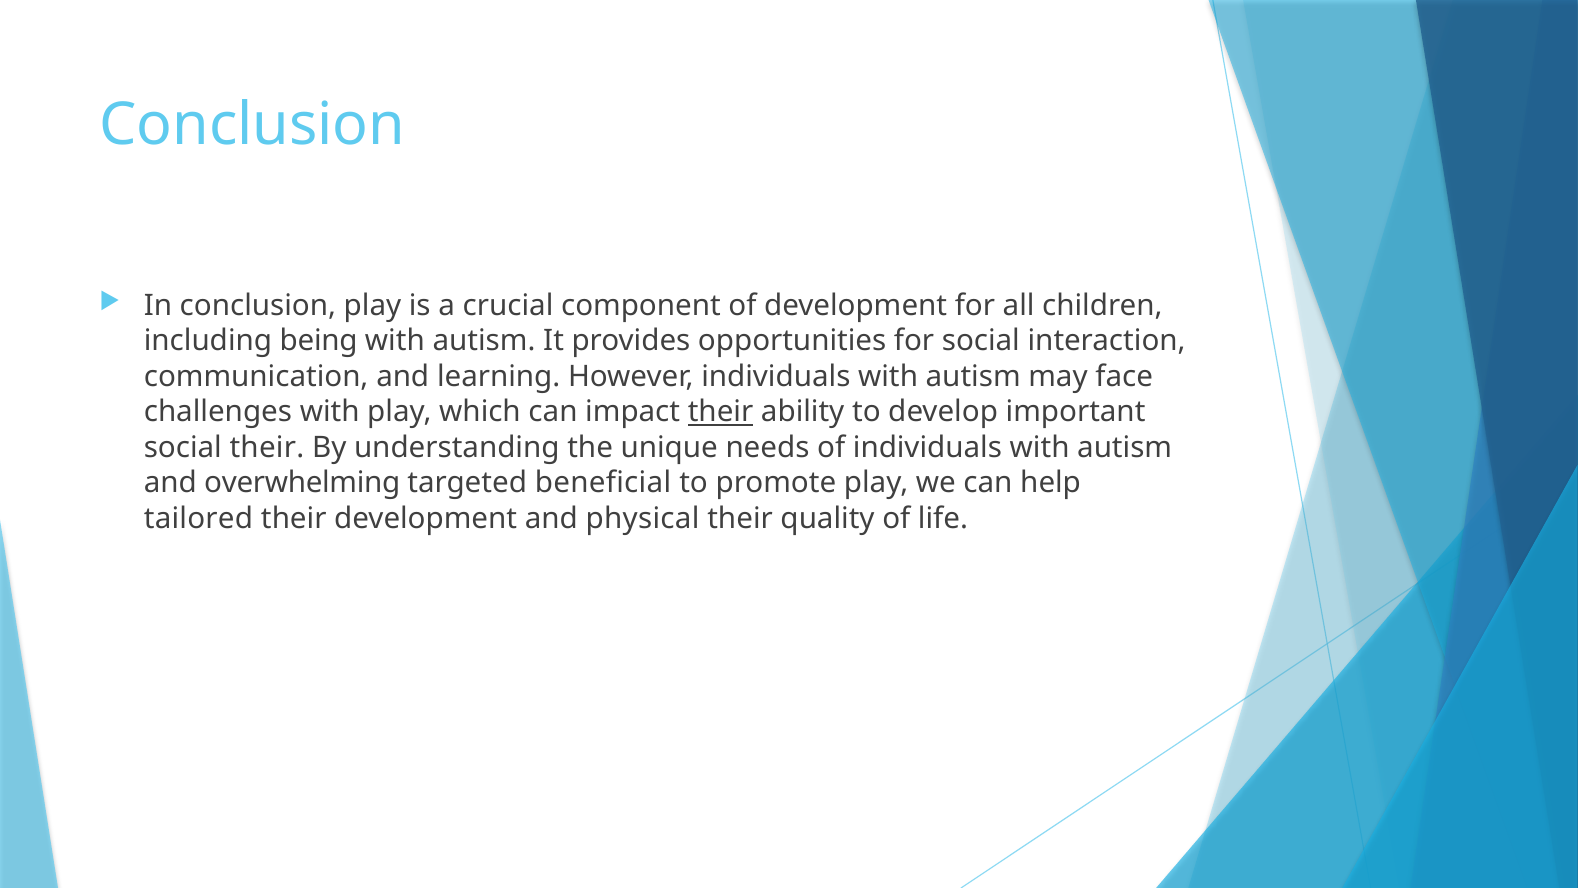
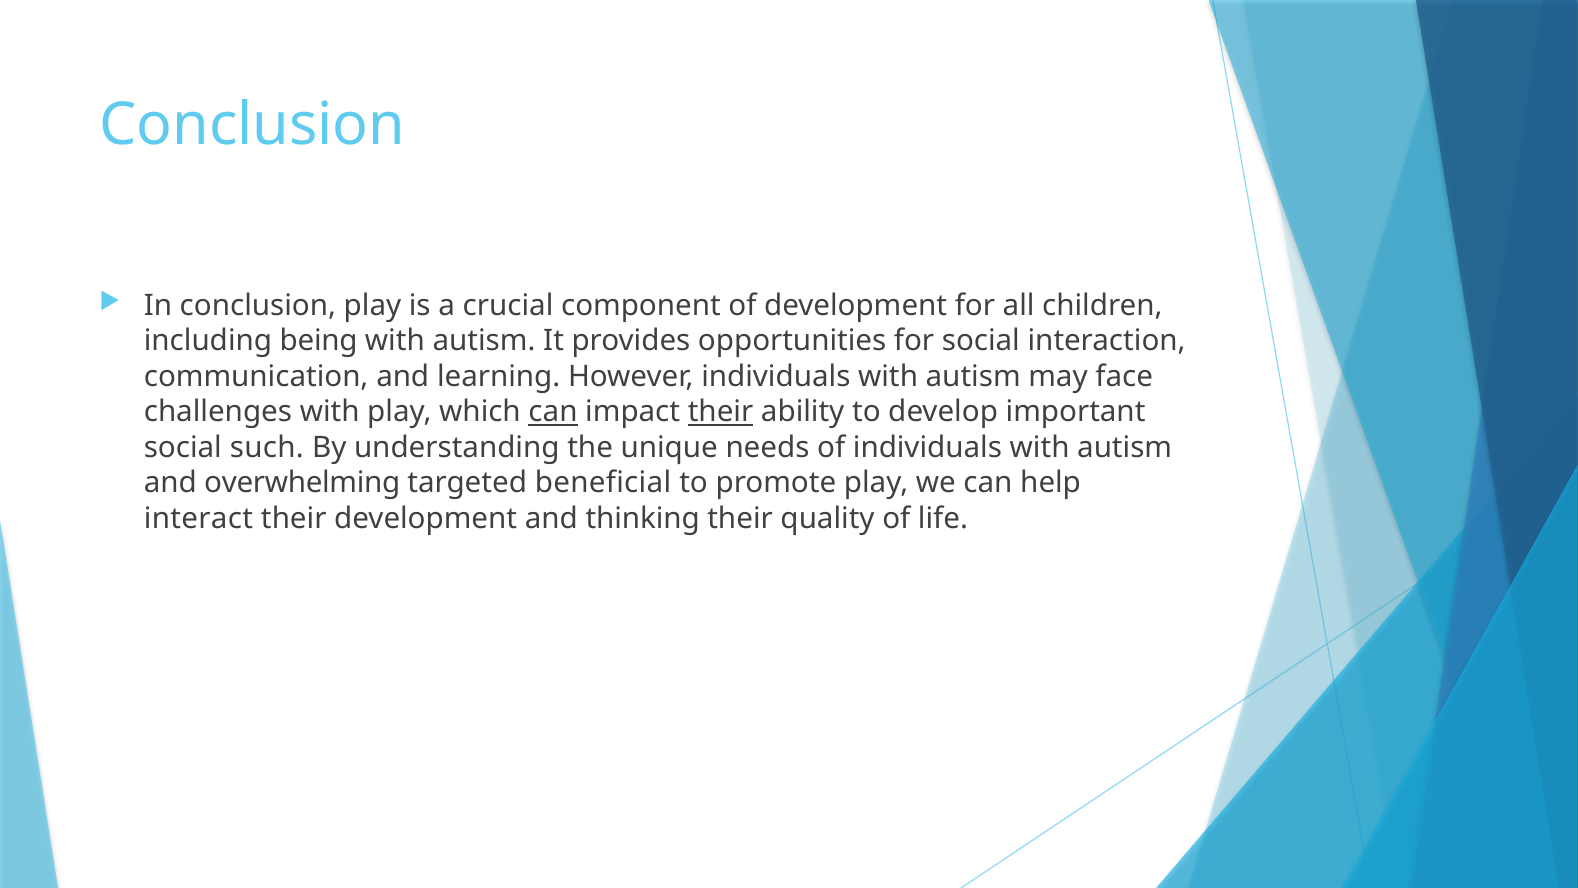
can at (553, 412) underline: none -> present
social their: their -> such
tailored: tailored -> interact
physical: physical -> thinking
